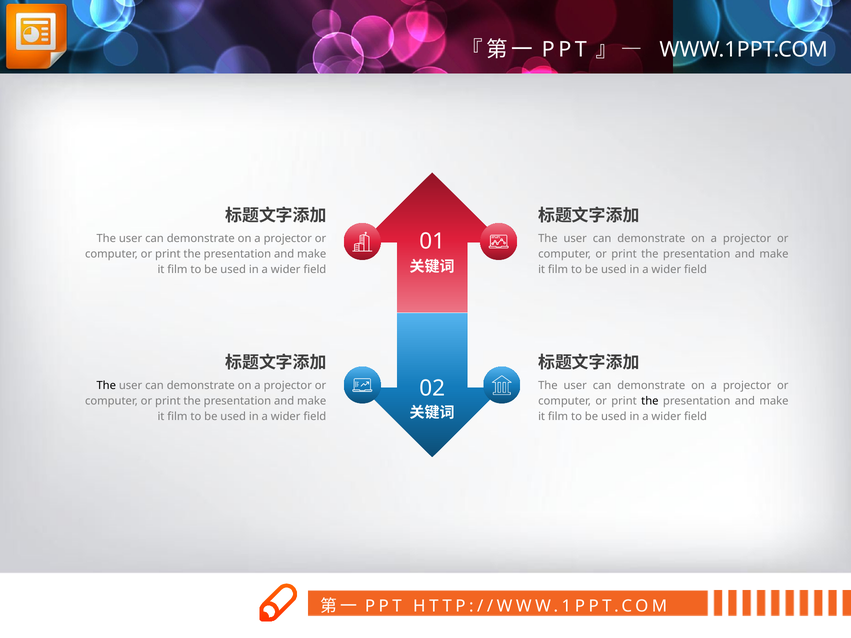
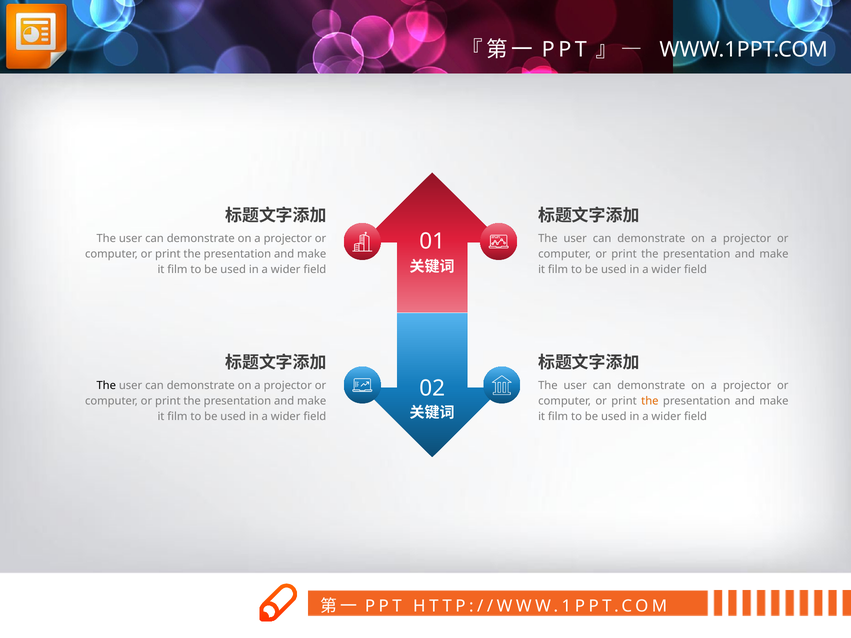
the at (650, 401) colour: black -> orange
